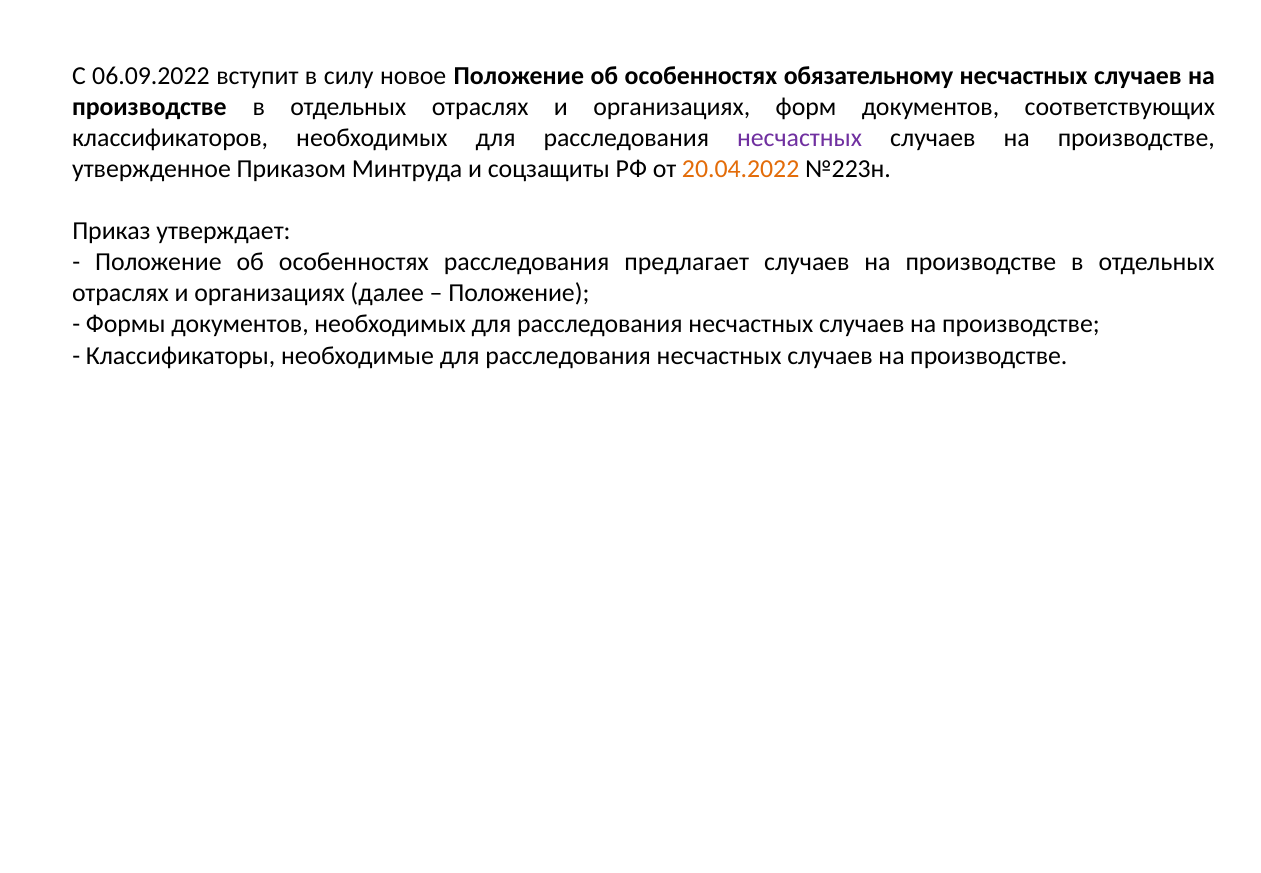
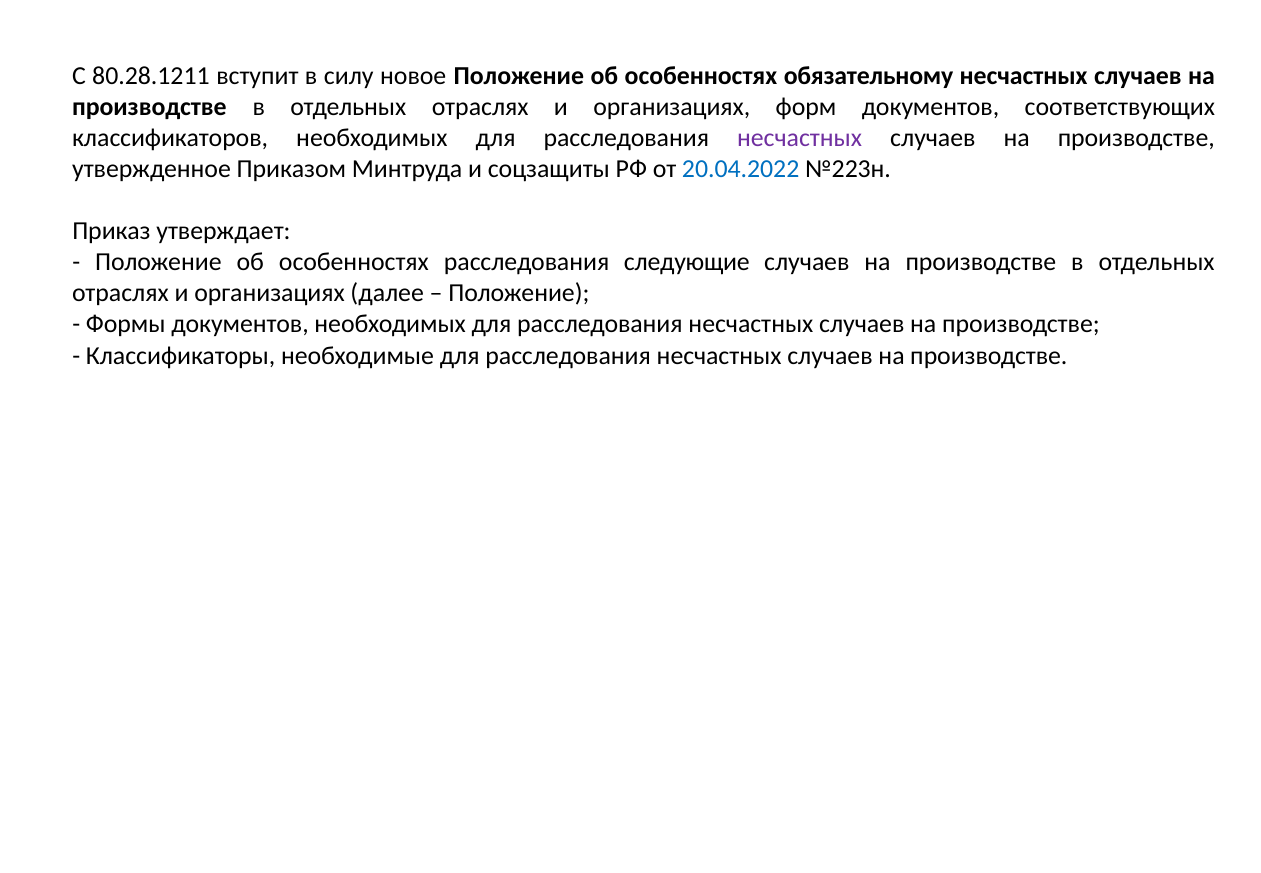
06.09.2022: 06.09.2022 -> 80.28.1211
20.04.2022 colour: orange -> blue
предлагает: предлагает -> следующие
